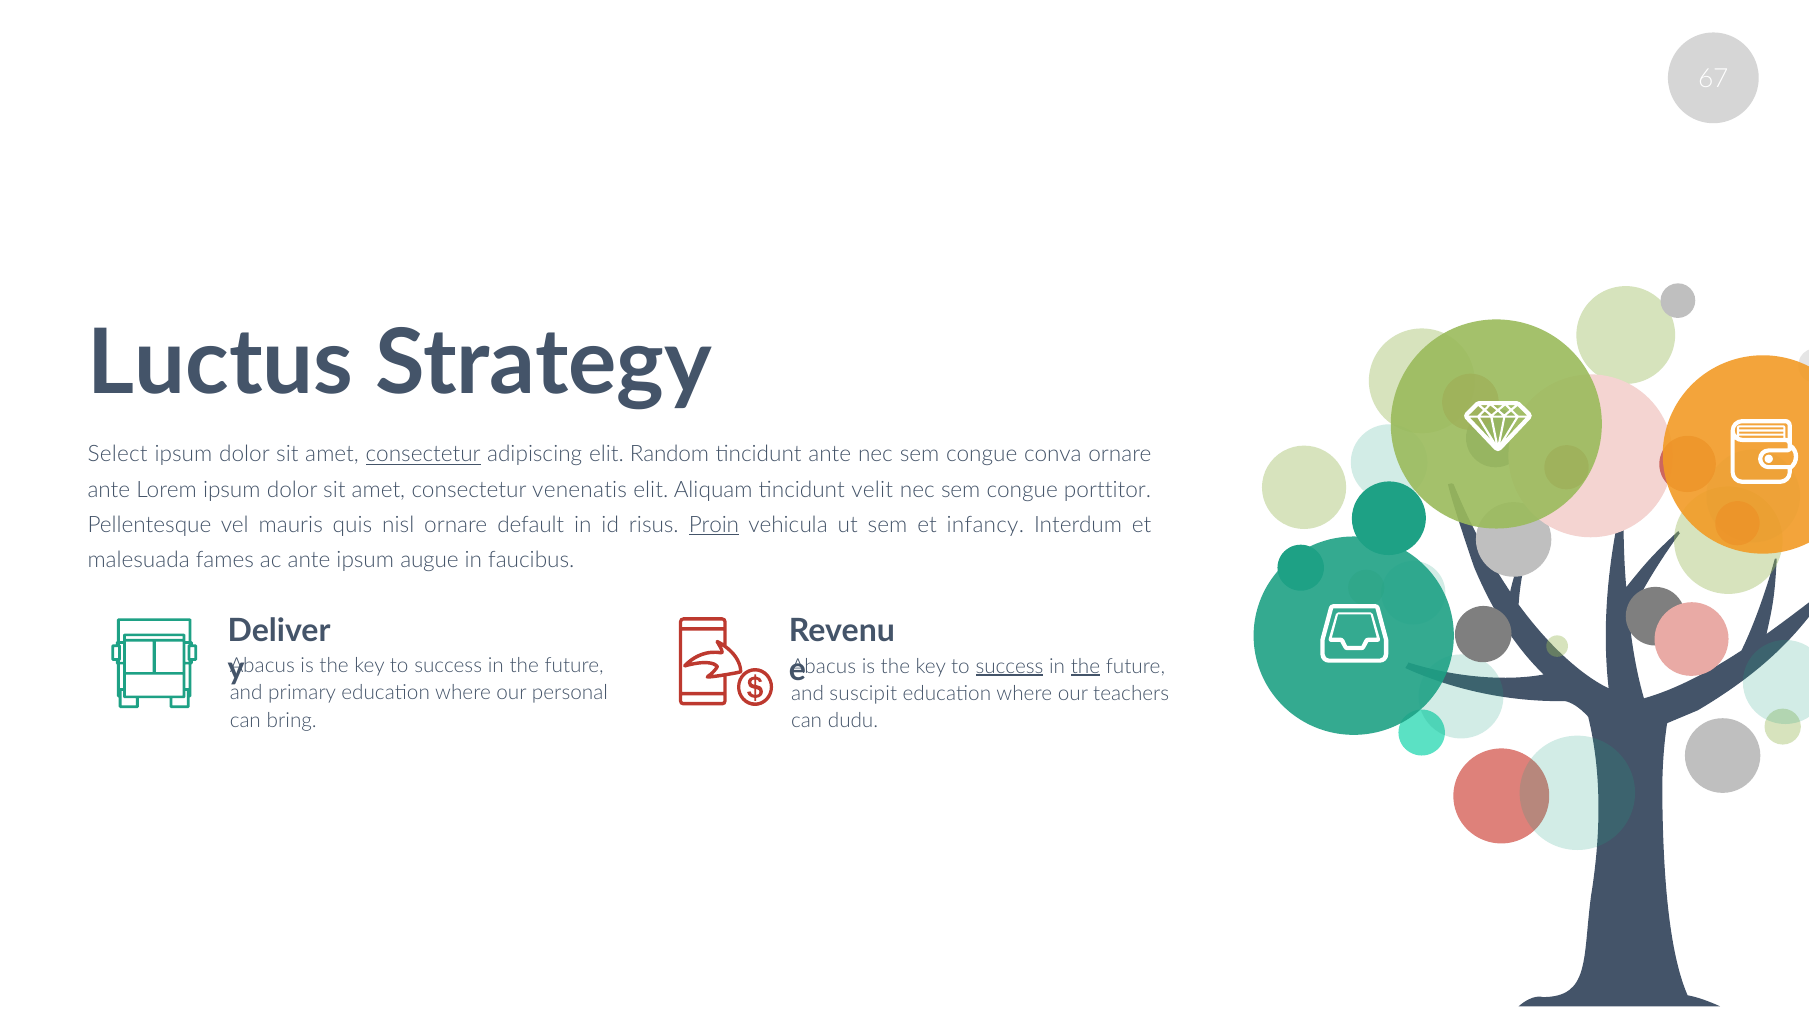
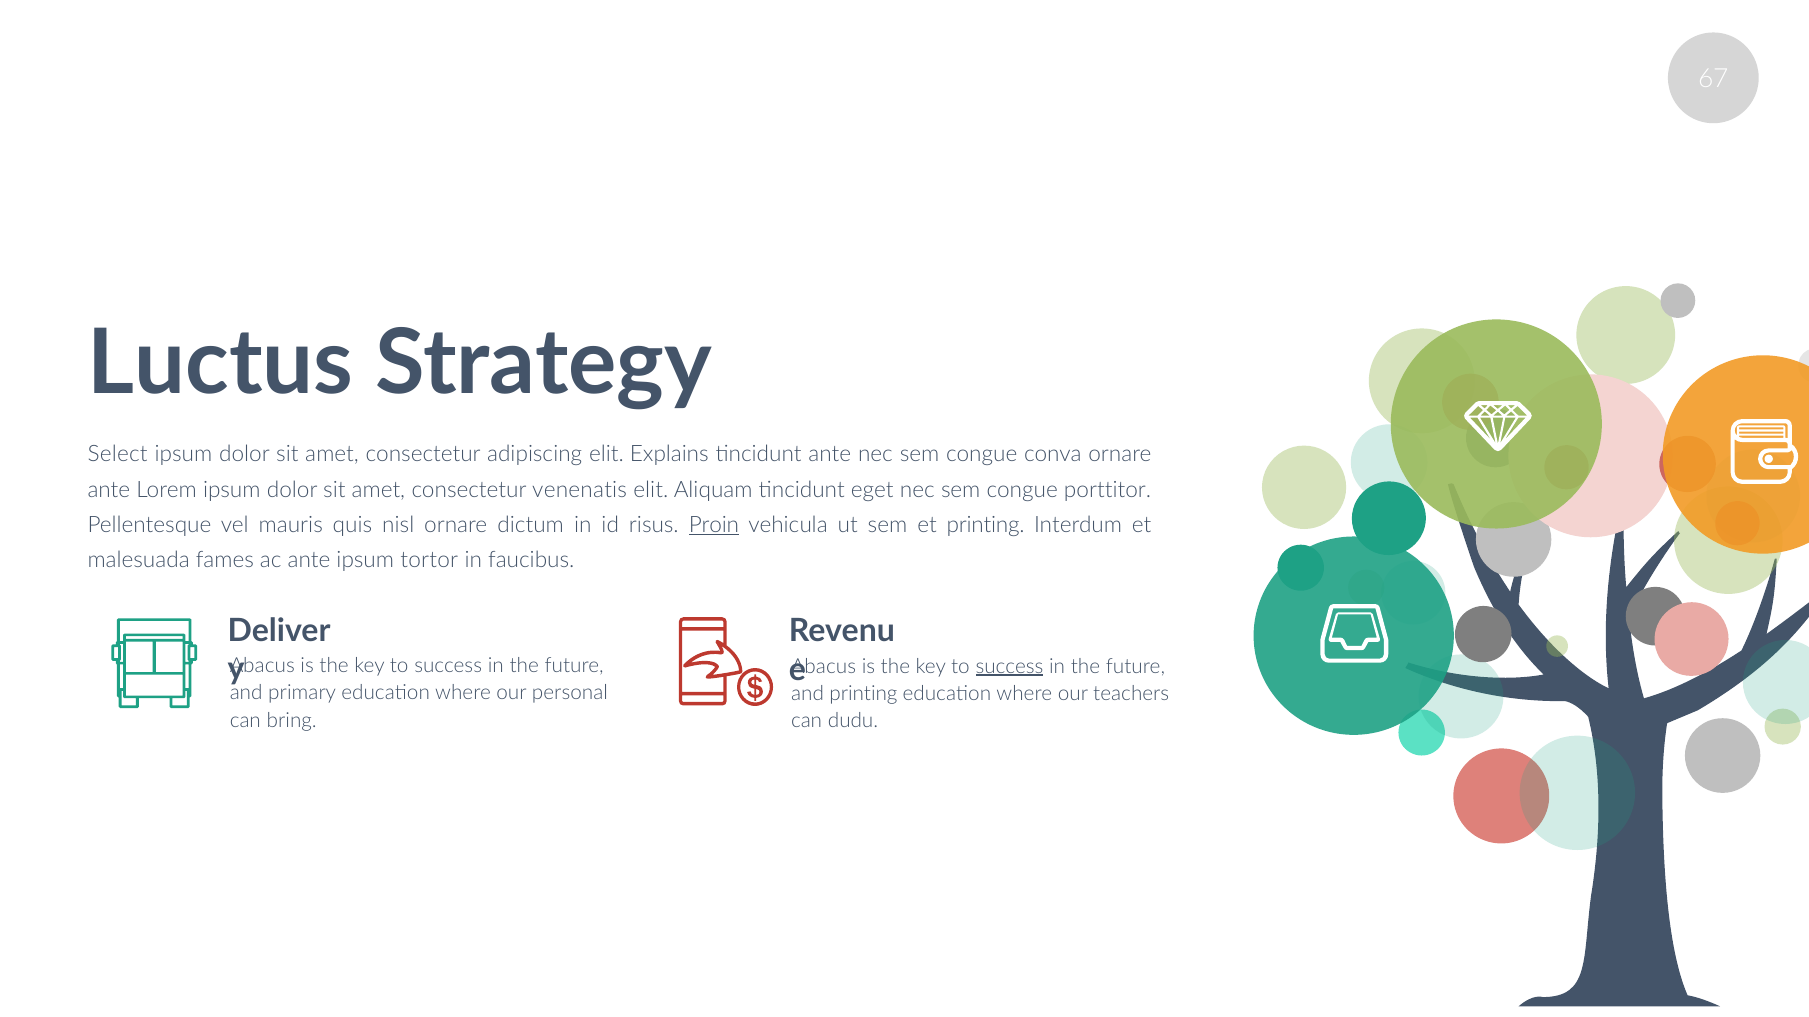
consectetur at (423, 455) underline: present -> none
Random: Random -> Explains
velit: velit -> eget
default: default -> dictum
et infancy: infancy -> printing
augue: augue -> tortor
the at (1086, 667) underline: present -> none
and suscipit: suscipit -> printing
